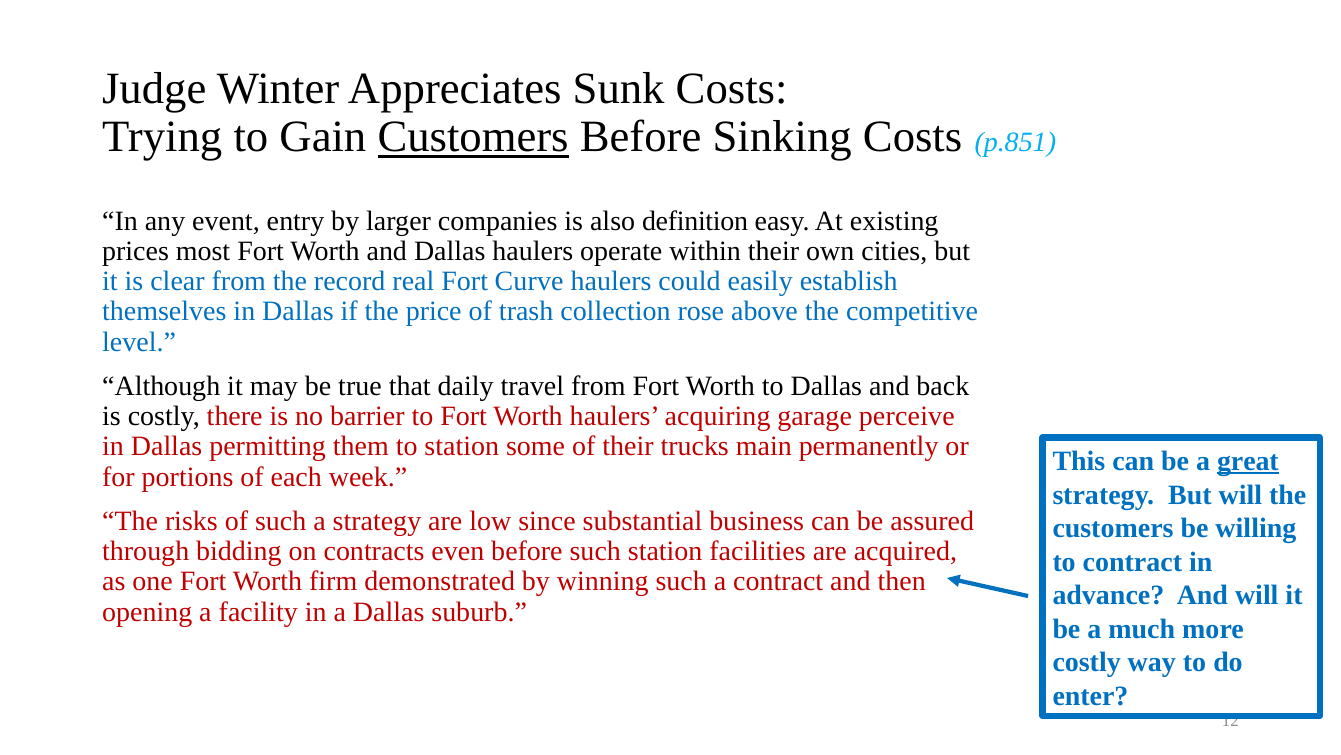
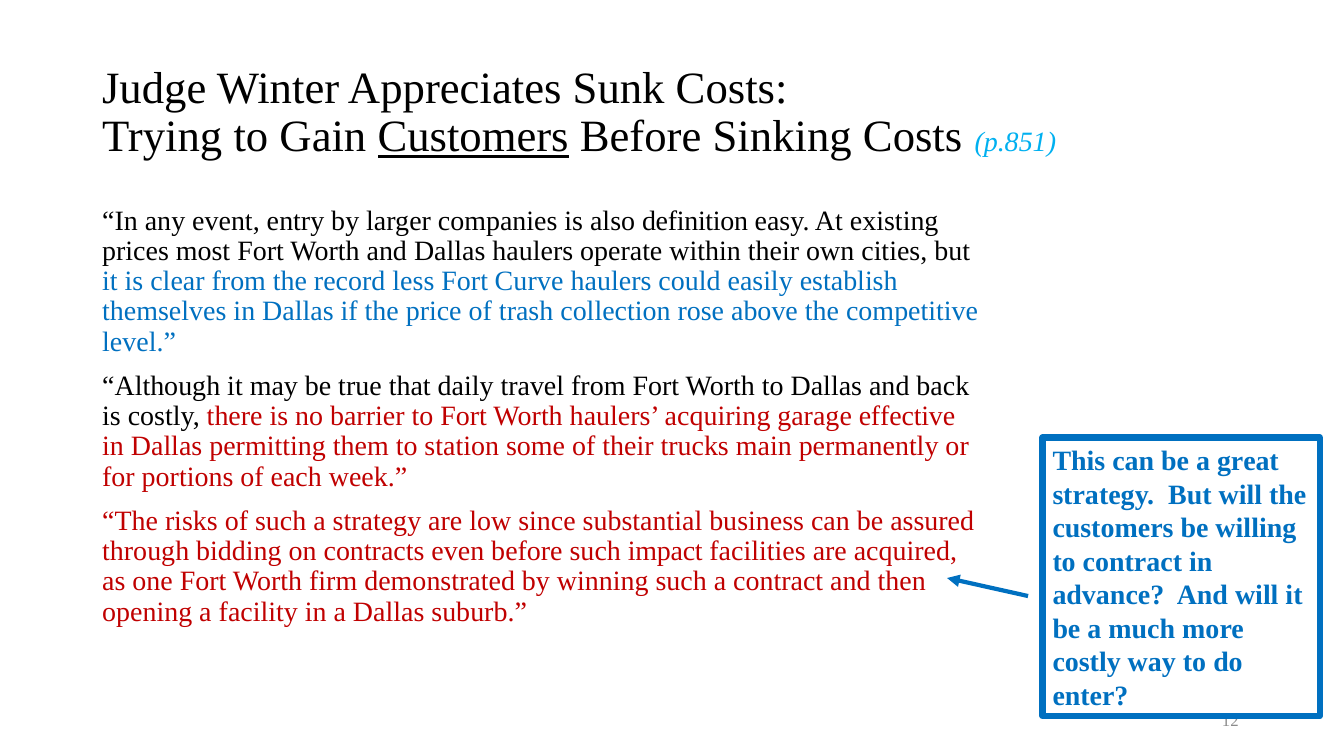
real: real -> less
perceive: perceive -> effective
great underline: present -> none
such station: station -> impact
